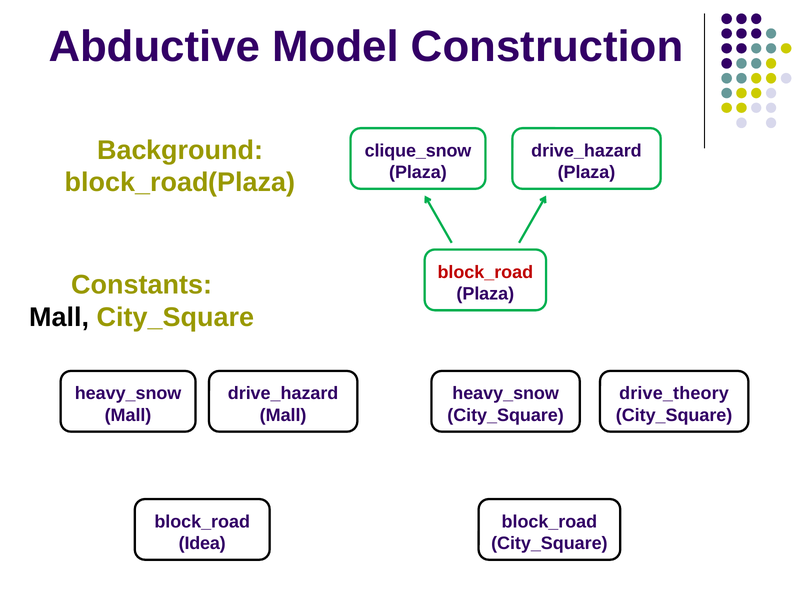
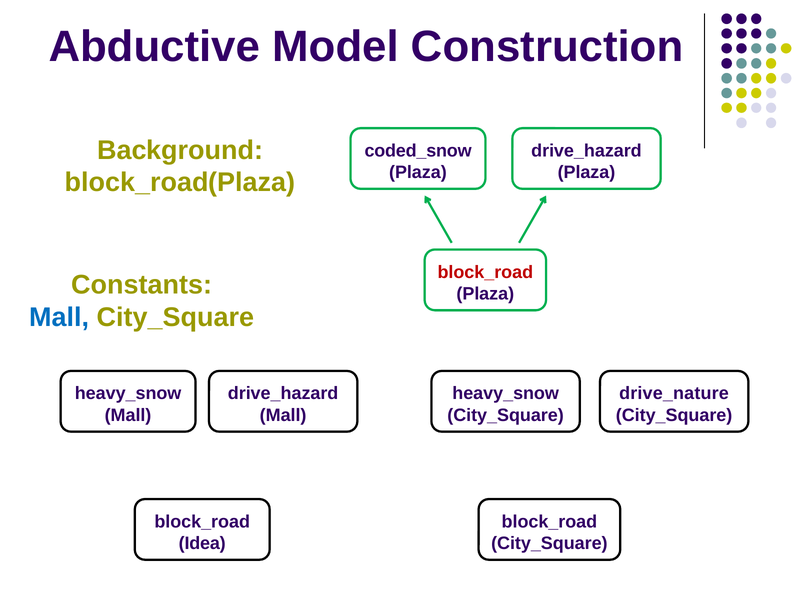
clique_snow: clique_snow -> coded_snow
Mall at (59, 317) colour: black -> blue
drive_theory: drive_theory -> drive_nature
